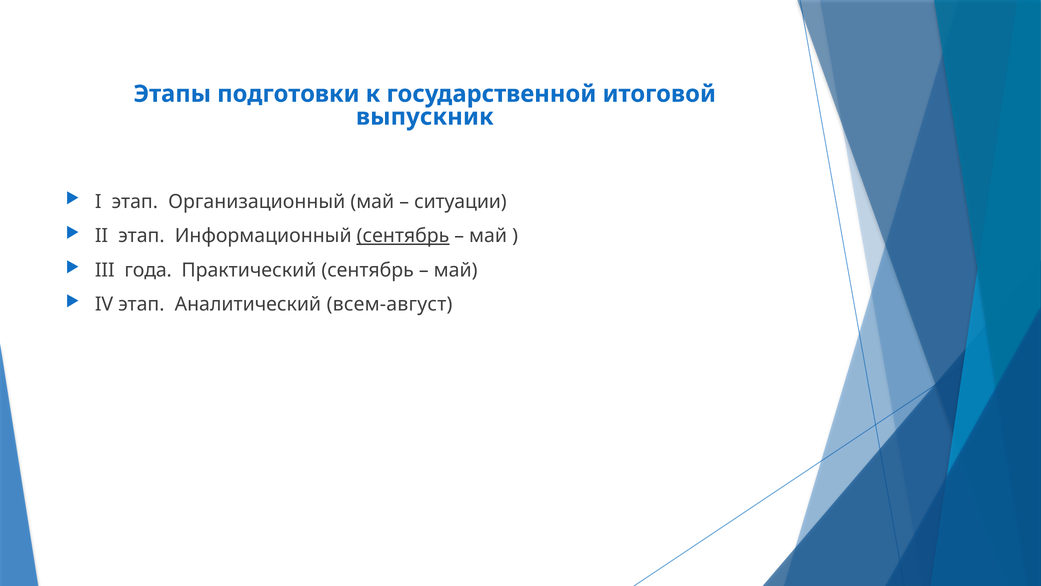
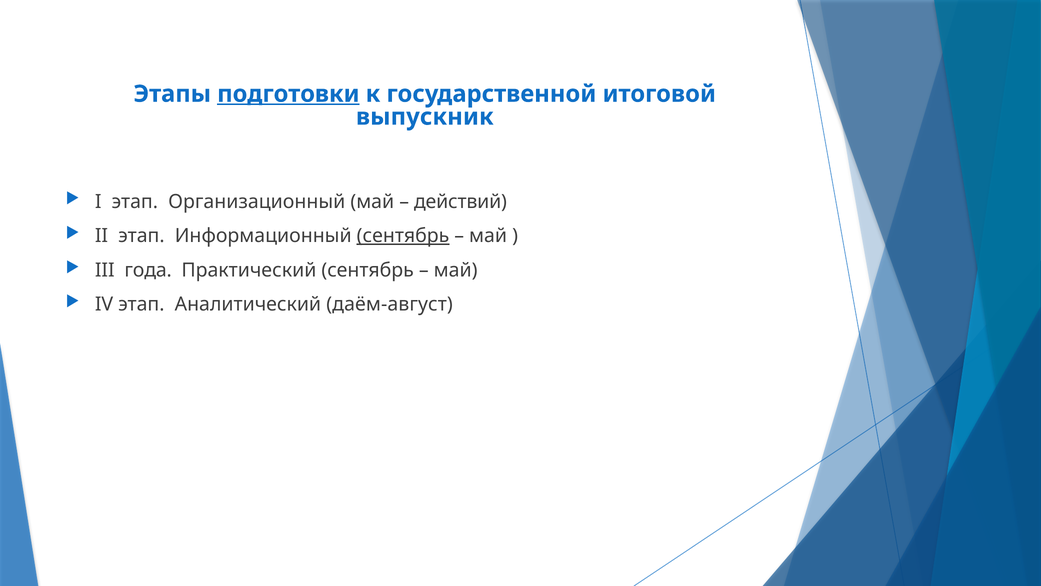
подготовки underline: none -> present
ситуации: ситуации -> действий
всем-август: всем-август -> даём-август
